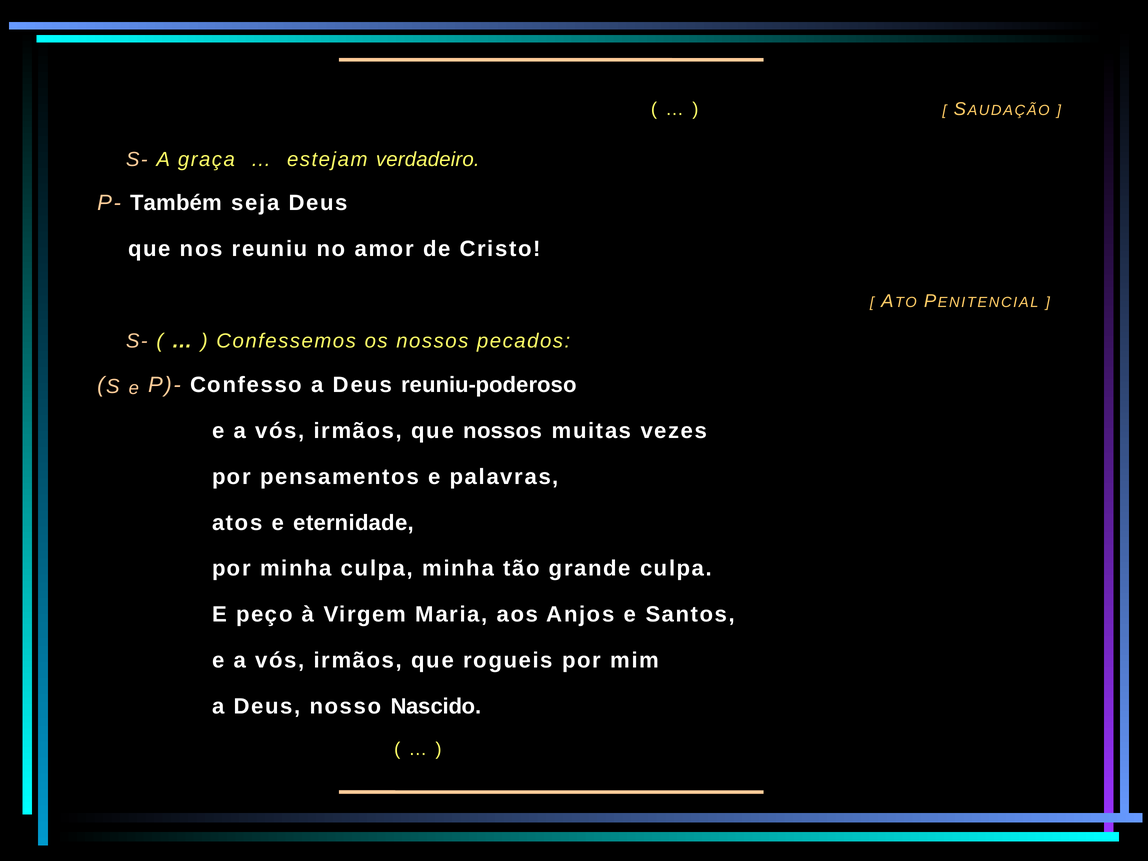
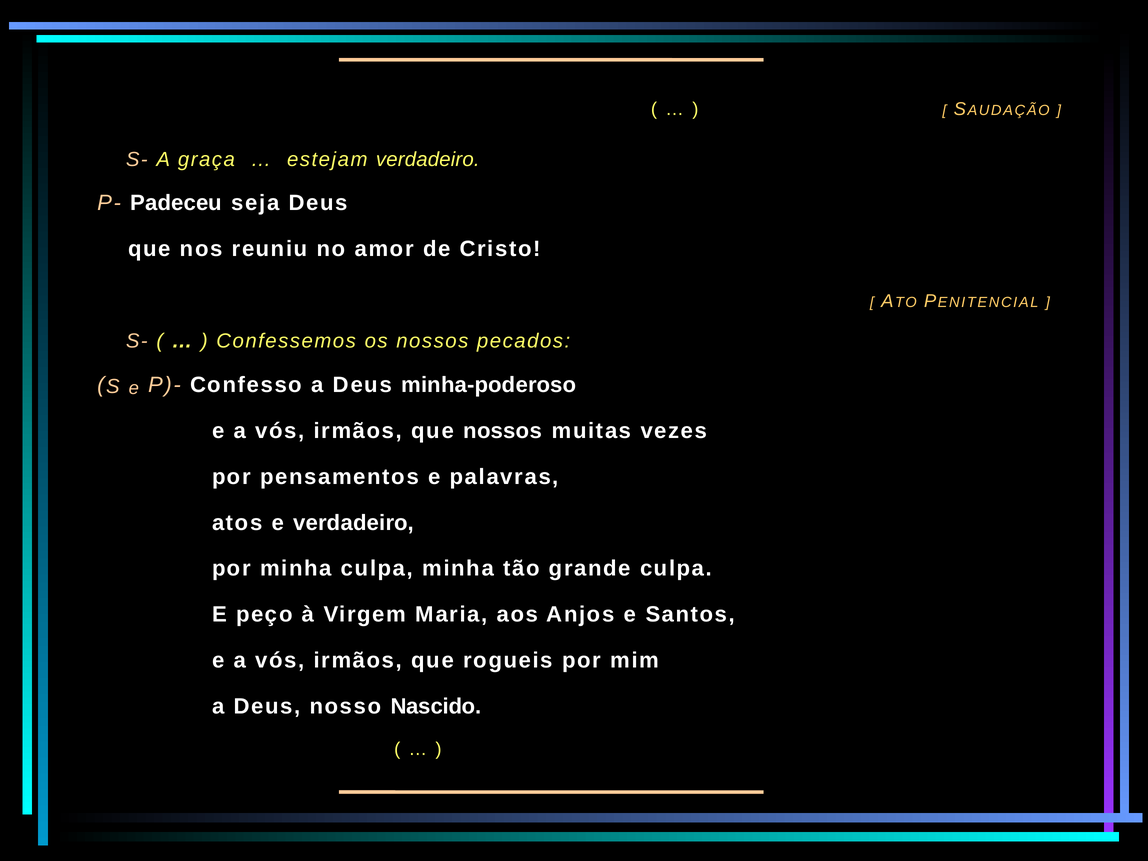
Também: Também -> Padeceu
reuniu-poderoso: reuniu-poderoso -> minha-poderoso
e eternidade: eternidade -> verdadeiro
